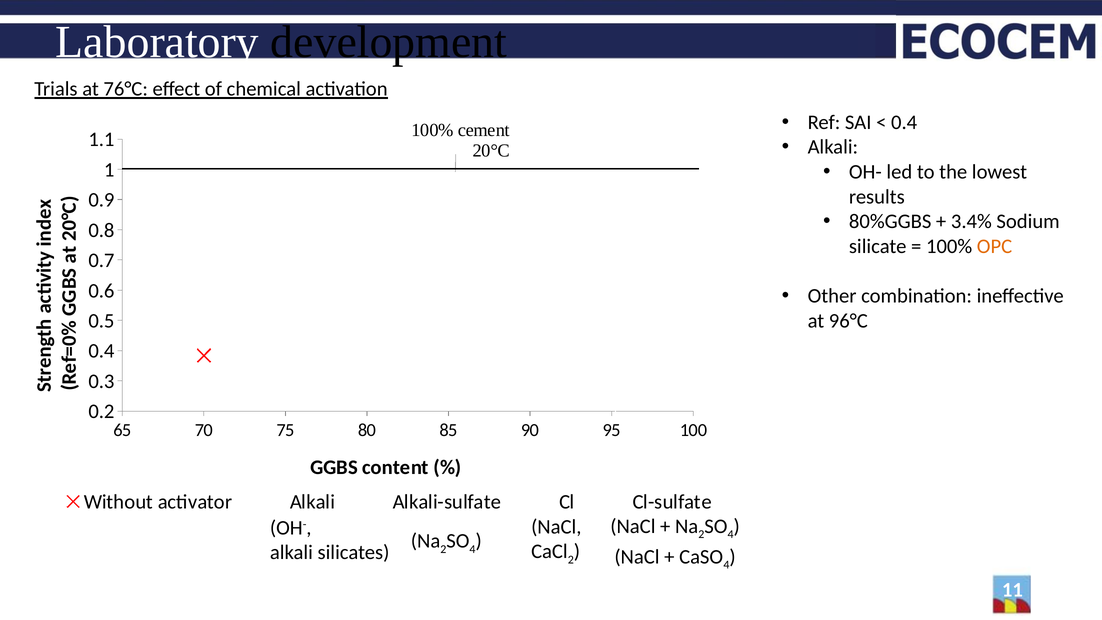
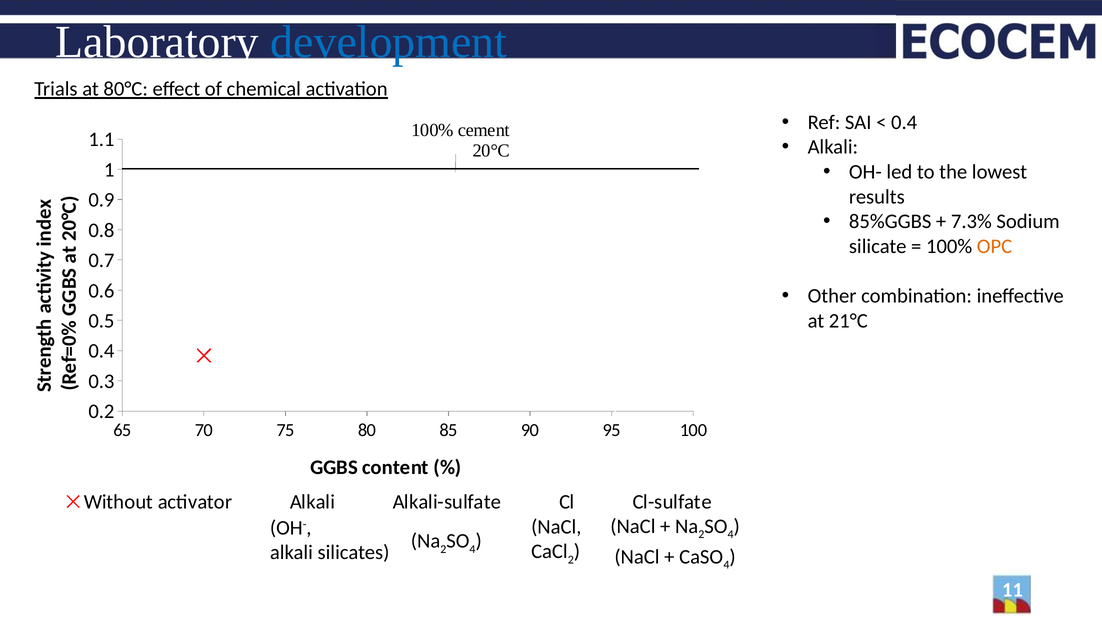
development colour: black -> blue
76°C: 76°C -> 80°C
80%GGBS: 80%GGBS -> 85%GGBS
3.4%: 3.4% -> 7.3%
96°C: 96°C -> 21°C
